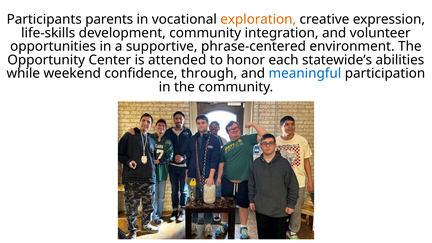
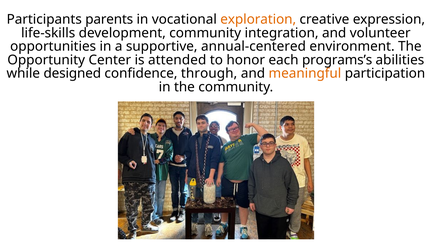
phrase-centered: phrase-centered -> annual-centered
statewide’s: statewide’s -> programs’s
weekend: weekend -> designed
meaningful colour: blue -> orange
